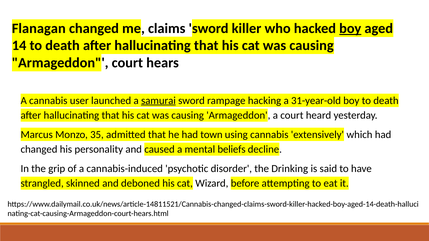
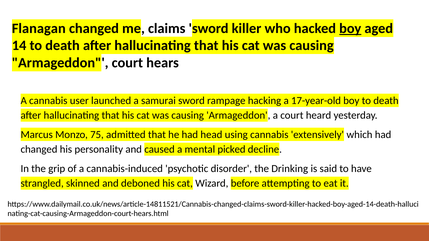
samurai underline: present -> none
31-year-old: 31-year-old -> 17-year-old
35: 35 -> 75
town: town -> head
beliefs: beliefs -> picked
